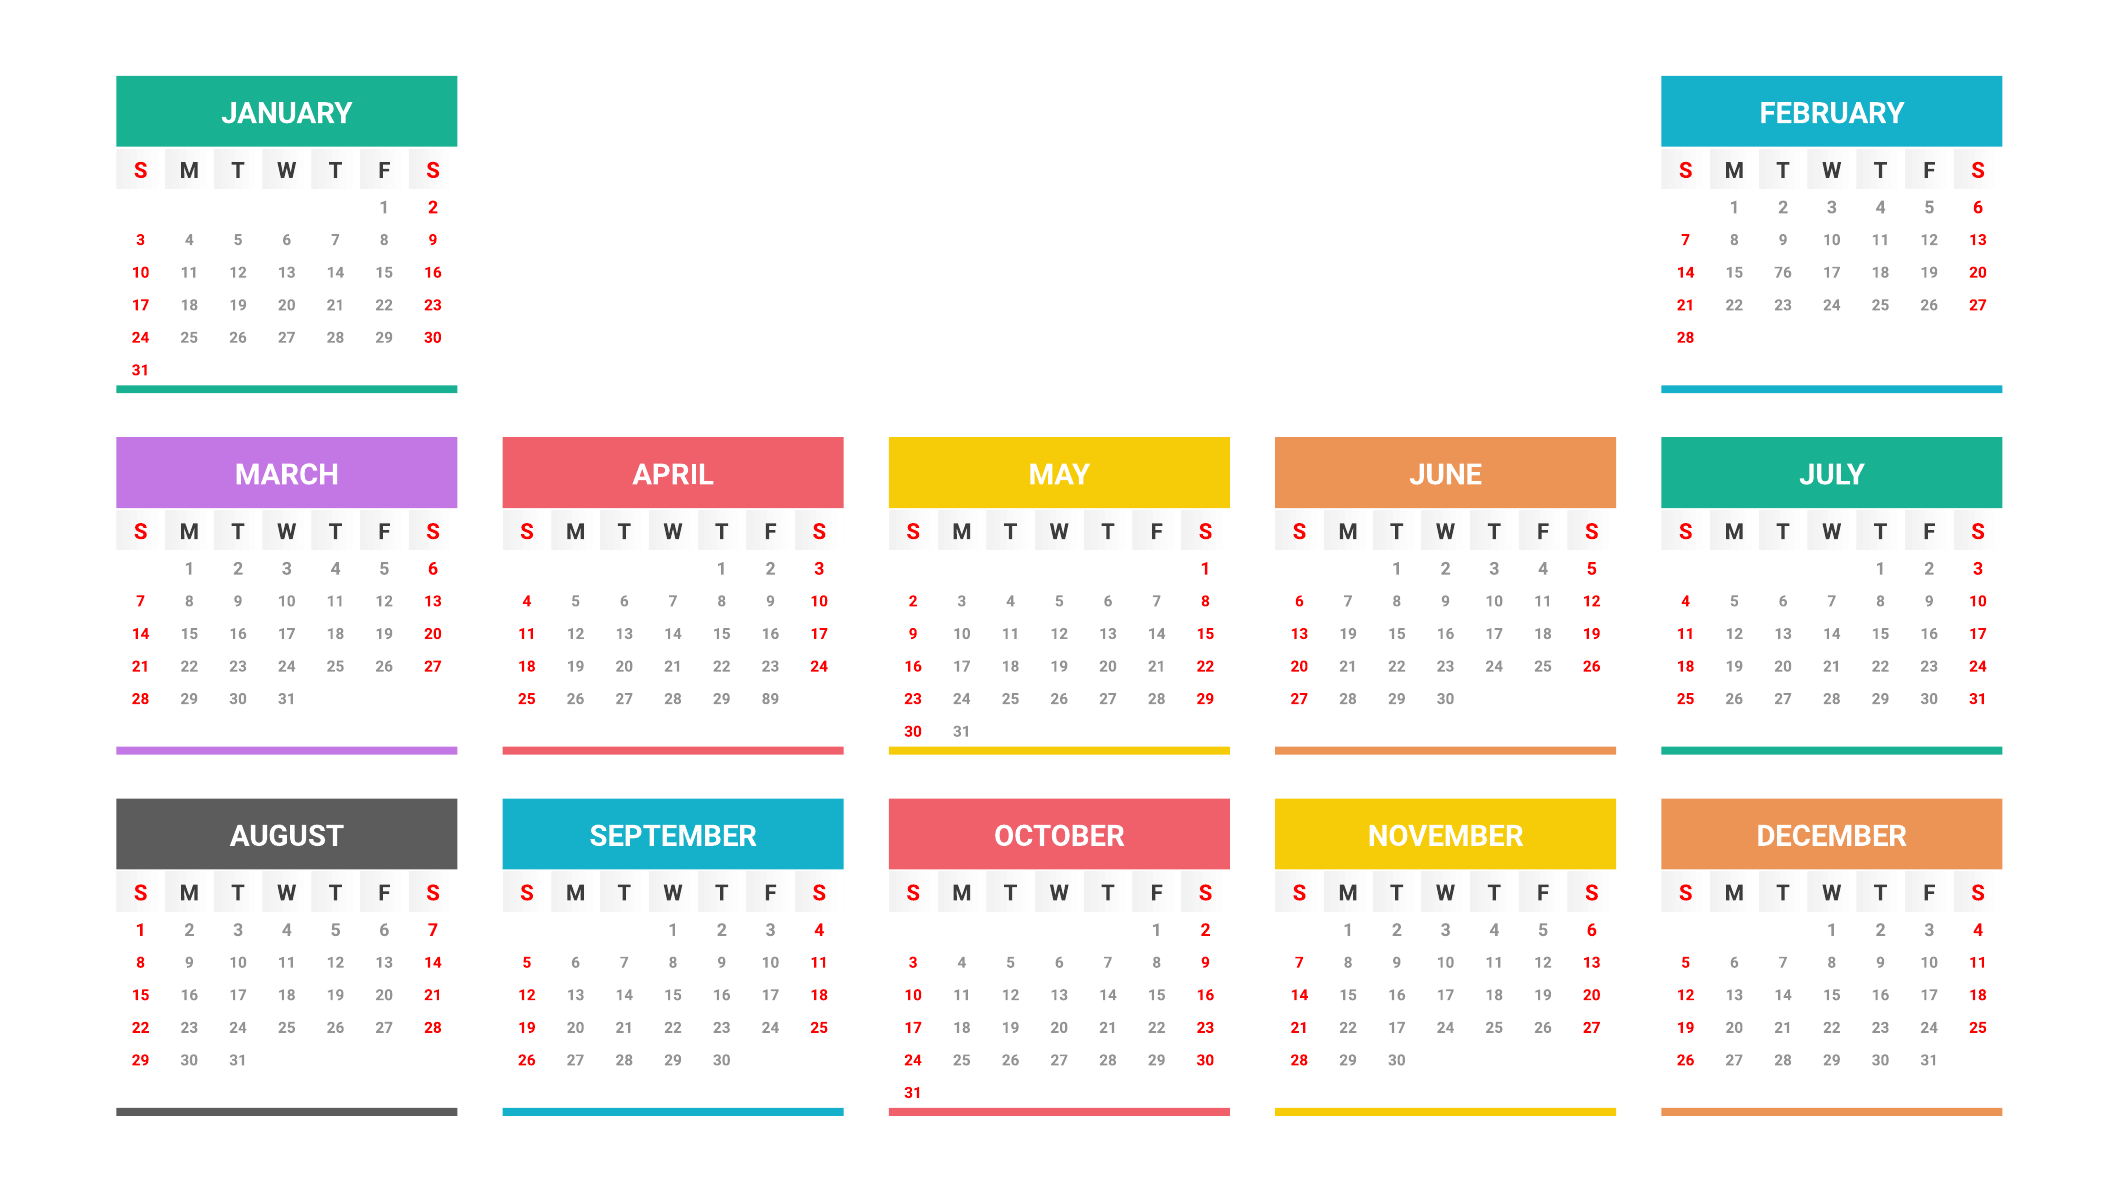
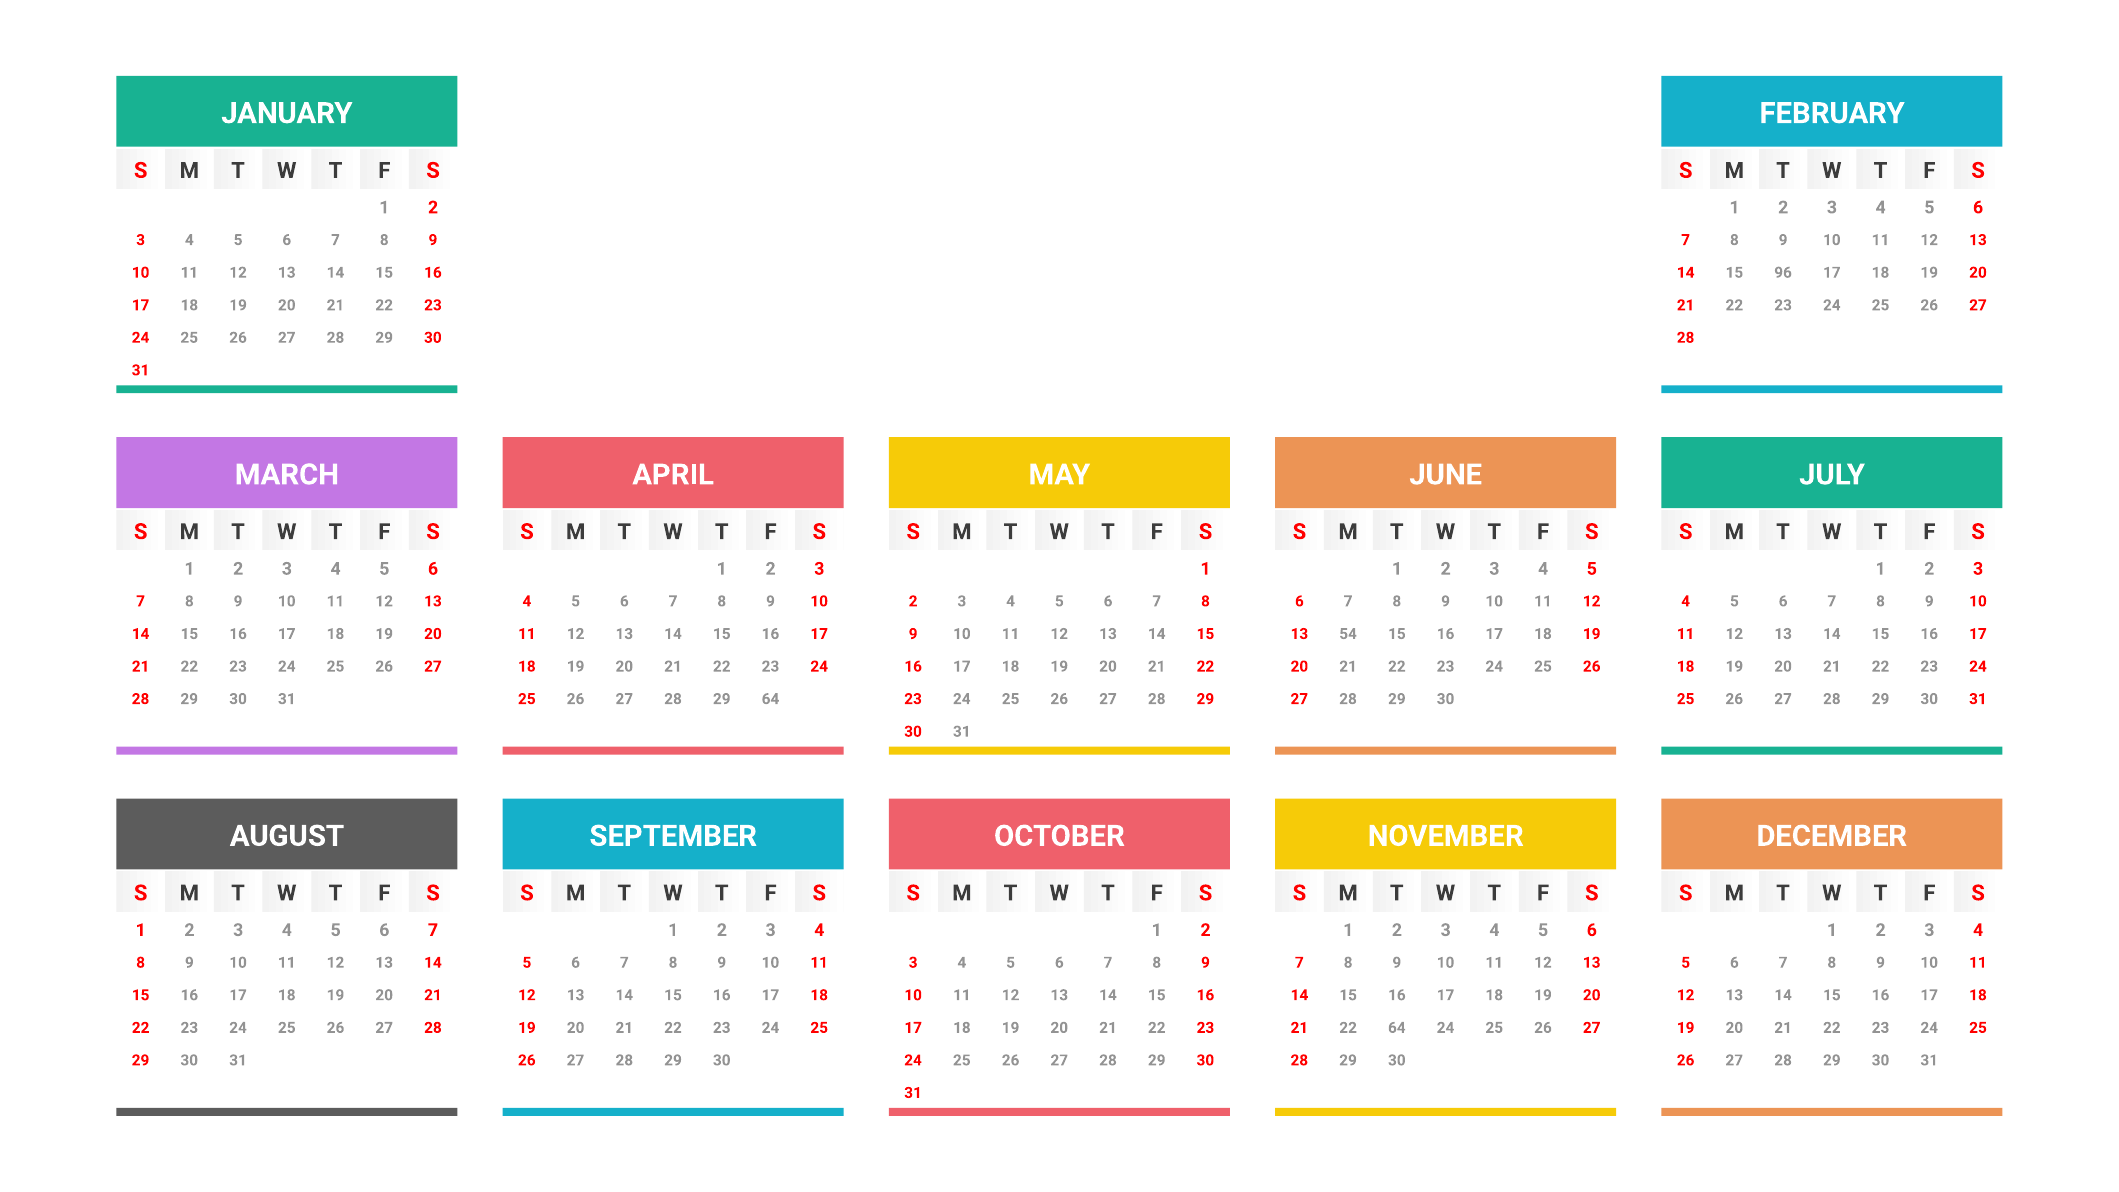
76: 76 -> 96
13 19: 19 -> 54
28 89: 89 -> 64
22 17: 17 -> 64
